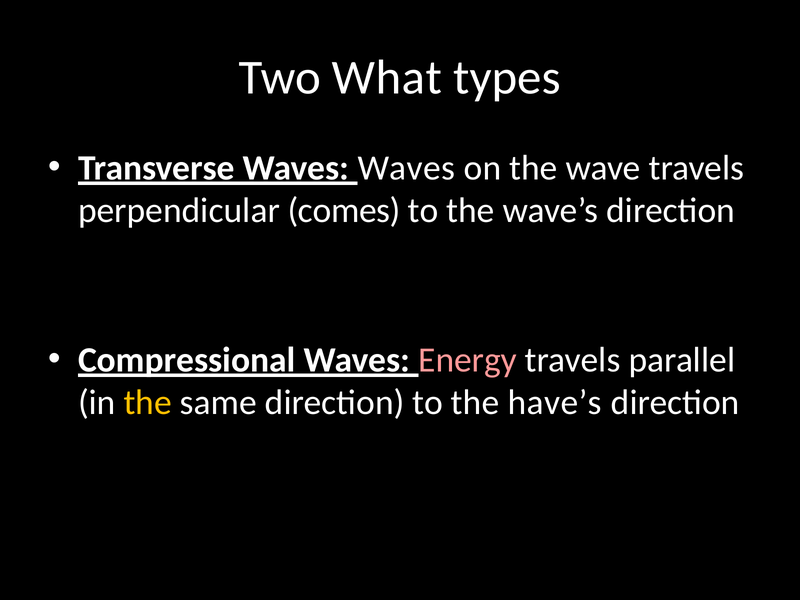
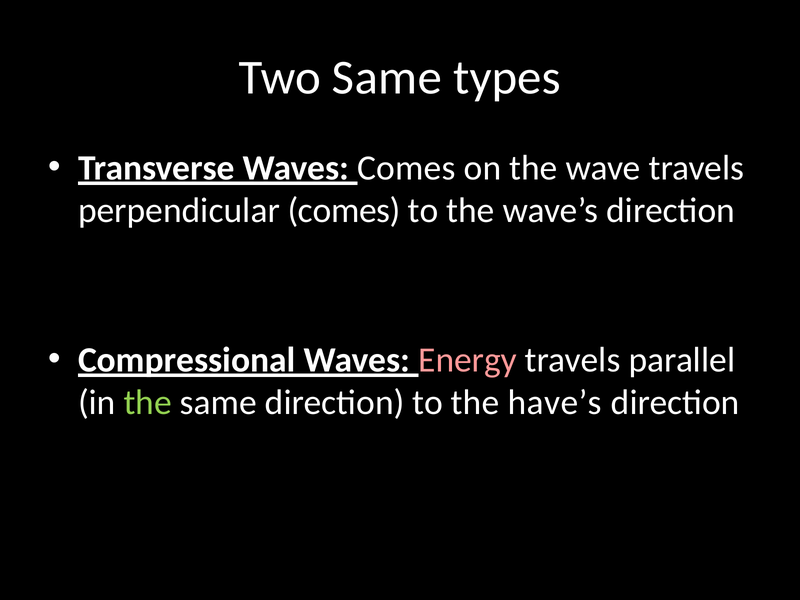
Two What: What -> Same
Waves at (406, 168): Waves -> Comes
the at (148, 403) colour: yellow -> light green
